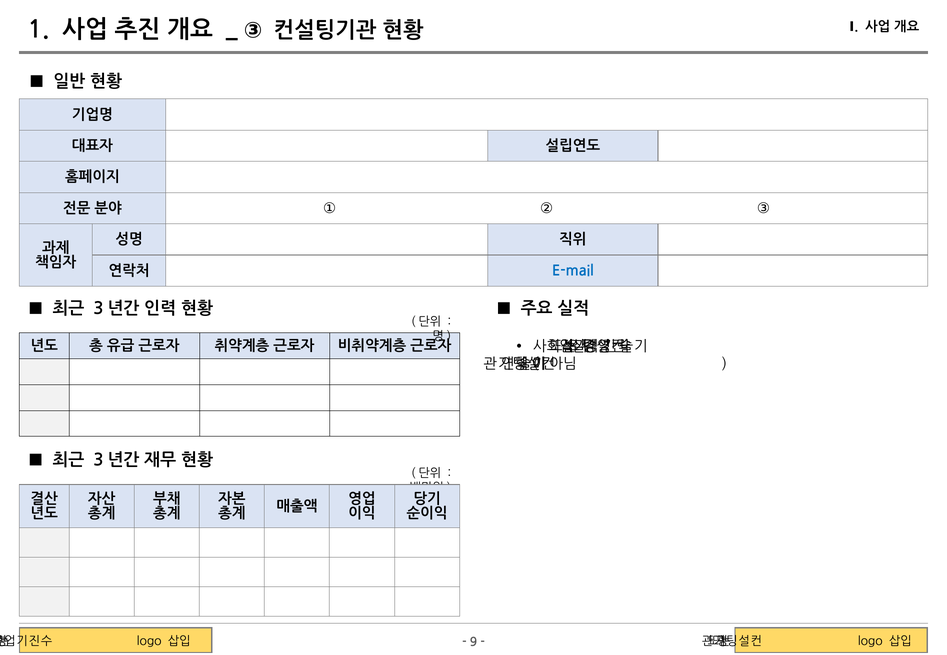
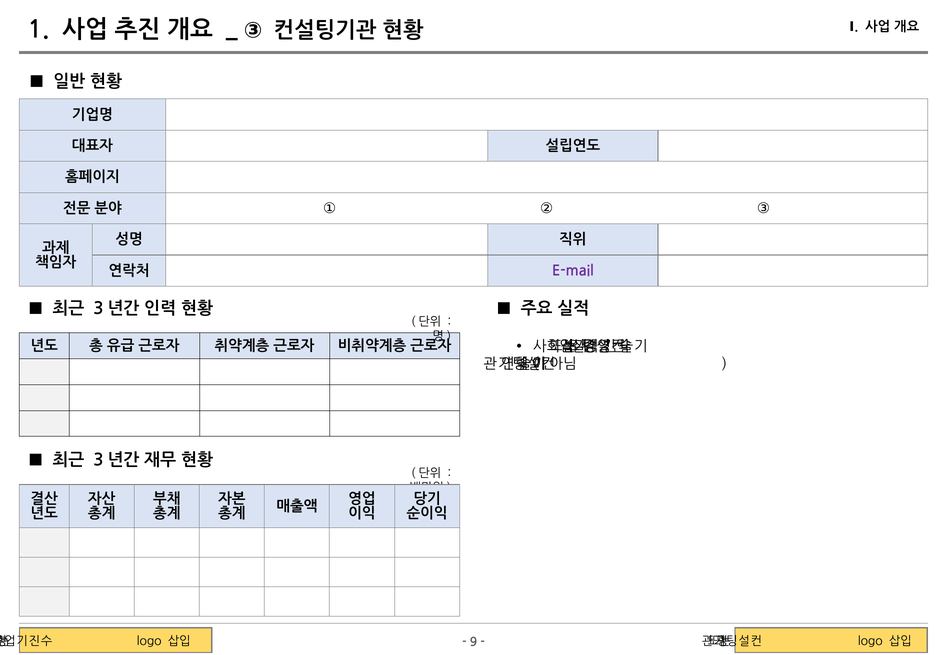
E-mail colour: blue -> purple
